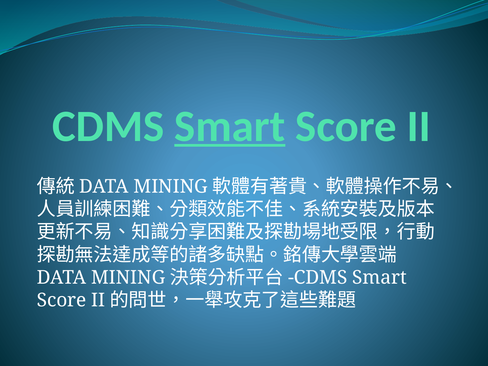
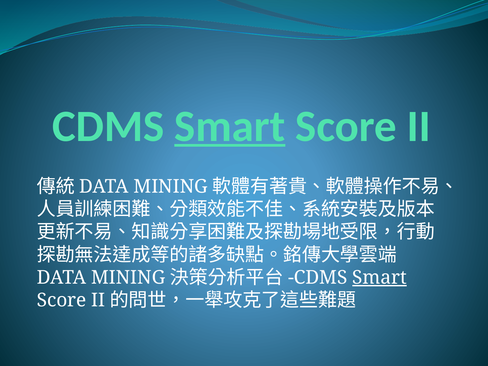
Smart at (380, 277) underline: none -> present
